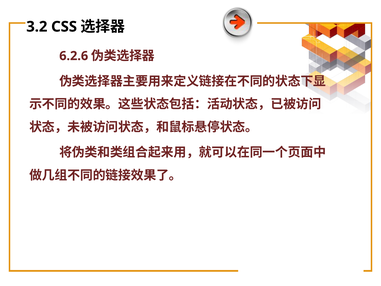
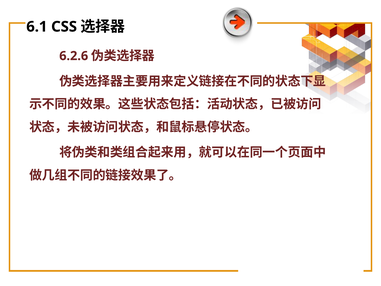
3.2: 3.2 -> 6.1
